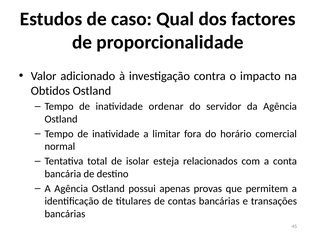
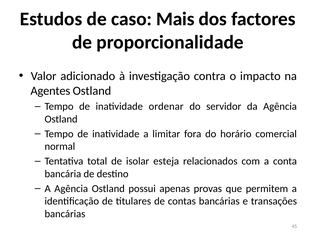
Qual: Qual -> Mais
Obtidos: Obtidos -> Agentes
